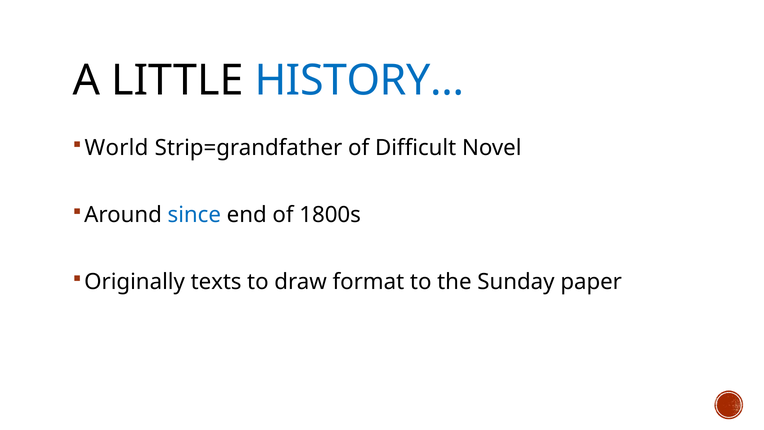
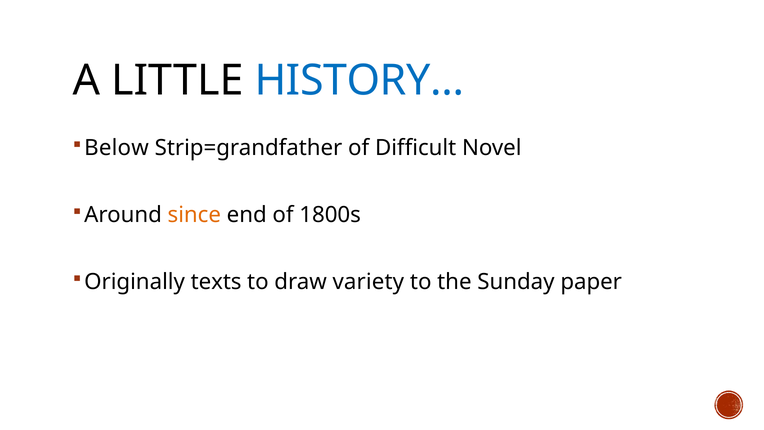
World: World -> Below
since colour: blue -> orange
format: format -> variety
